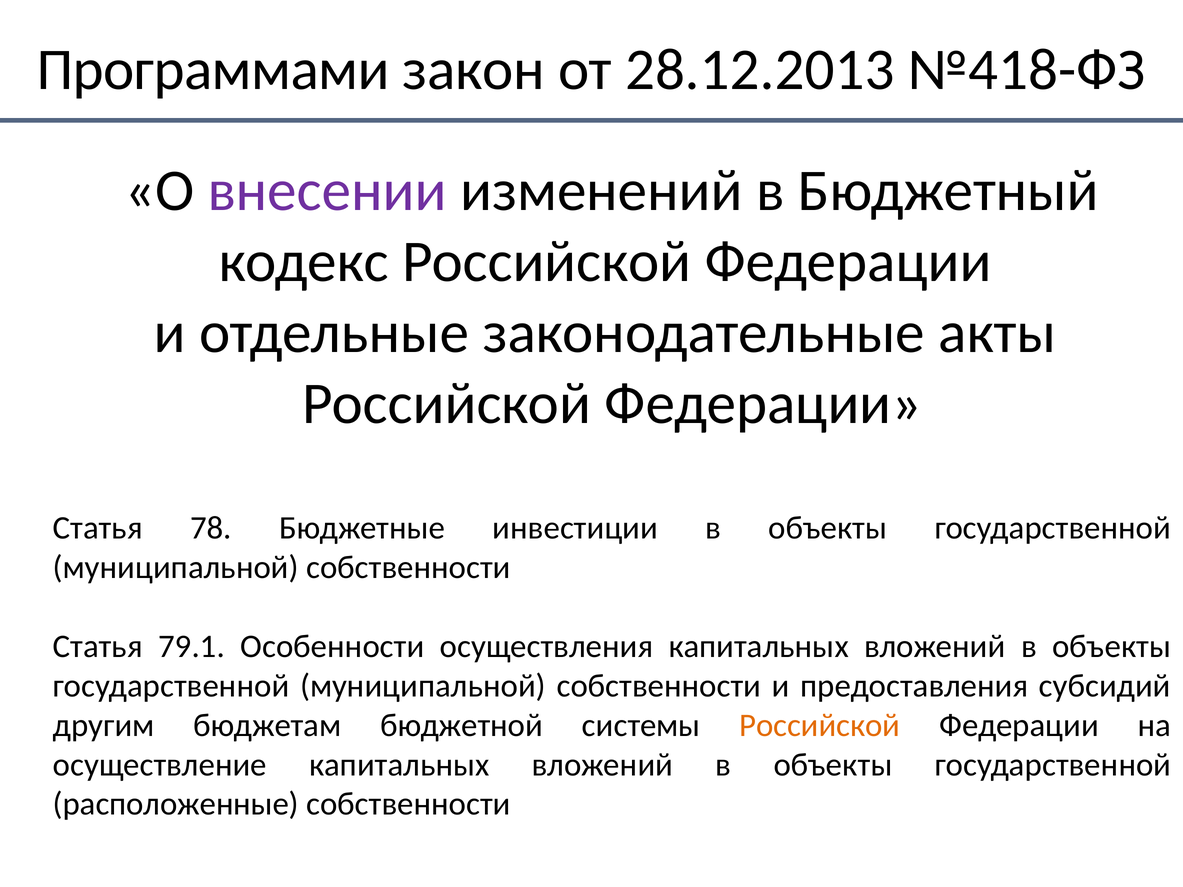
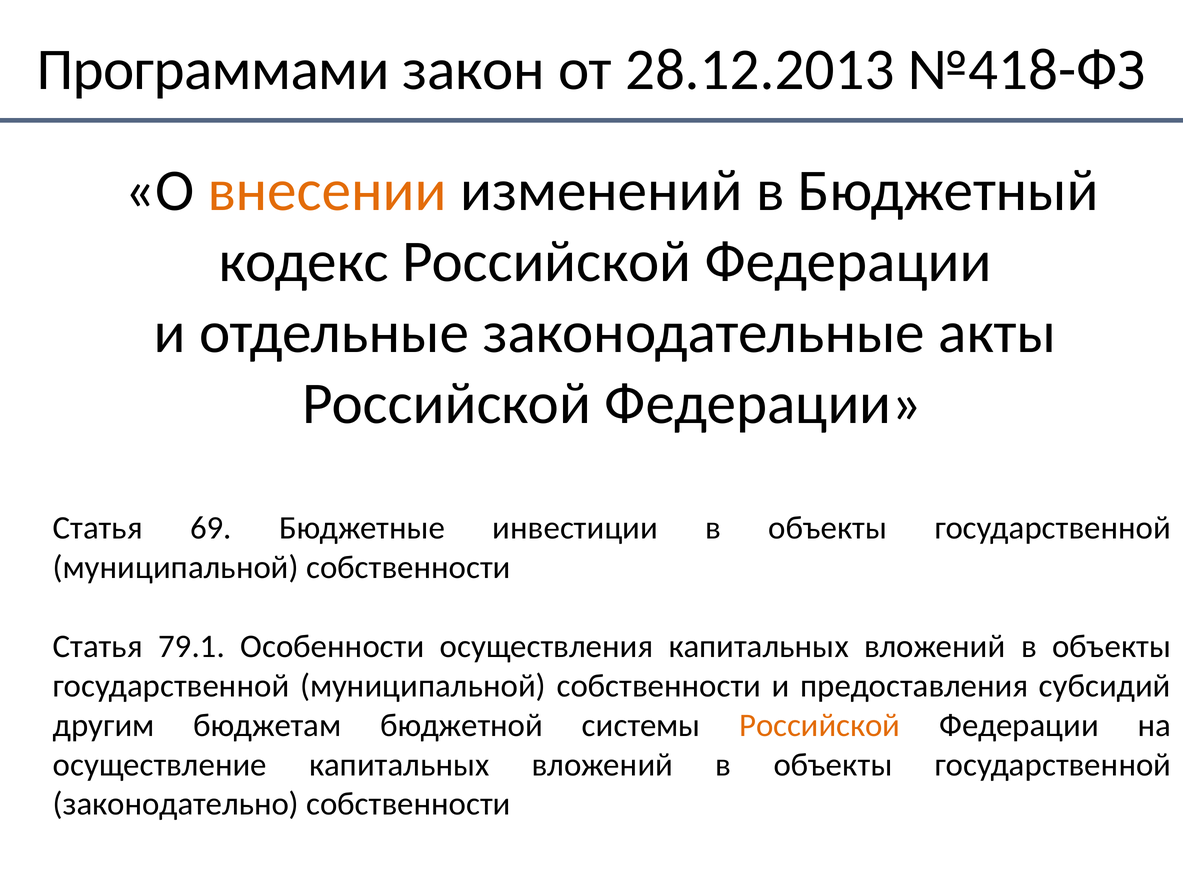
внесении colour: purple -> orange
78: 78 -> 69
расположенные: расположенные -> законодательно
